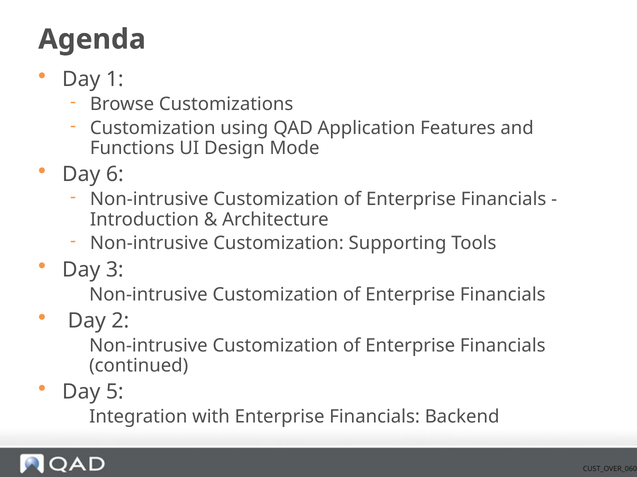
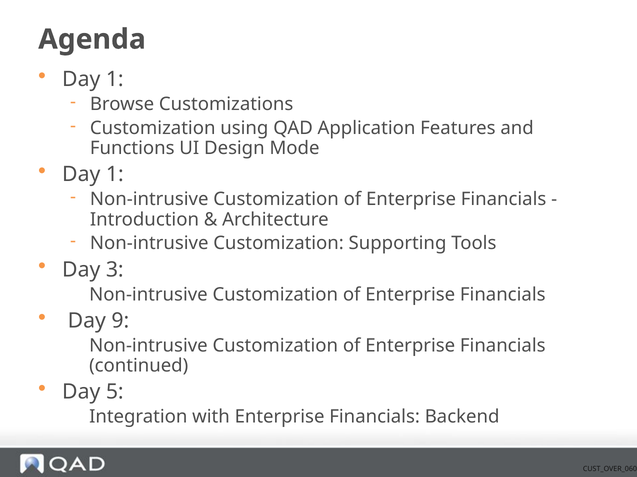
6 at (115, 175): 6 -> 1
2: 2 -> 9
